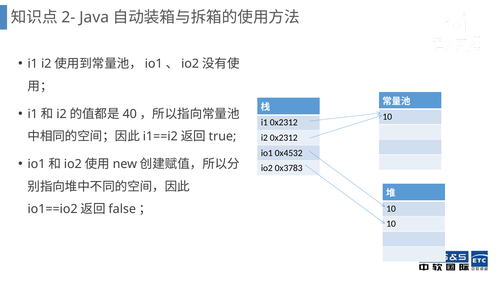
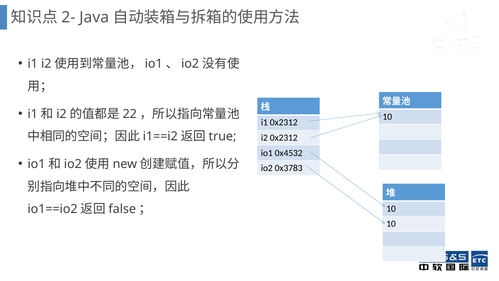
40: 40 -> 22
